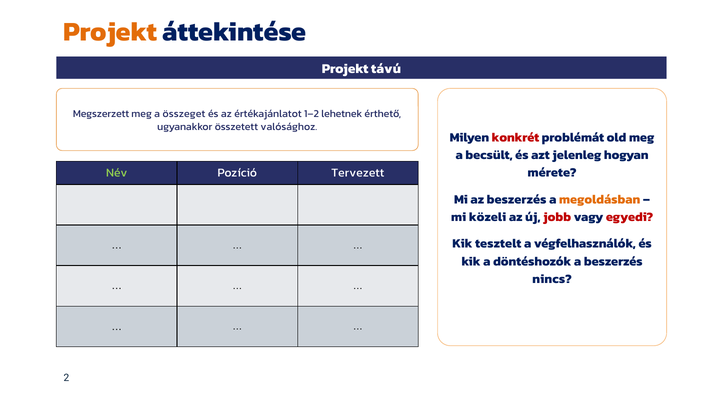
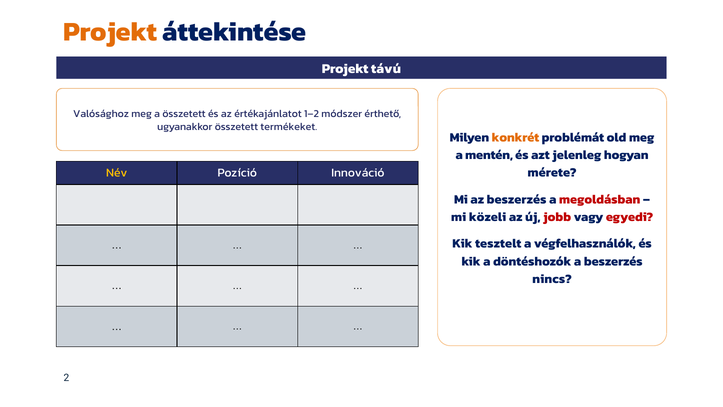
Megszerzett: Megszerzett -> Valósághoz
a összeget: összeget -> összetett
lehetnek: lehetnek -> módszer
valósághoz: valósághoz -> termékeket
konkrét colour: red -> orange
becsült: becsült -> mentén
Név colour: light green -> yellow
Tervezett: Tervezett -> Innováció
megoldásban colour: orange -> red
